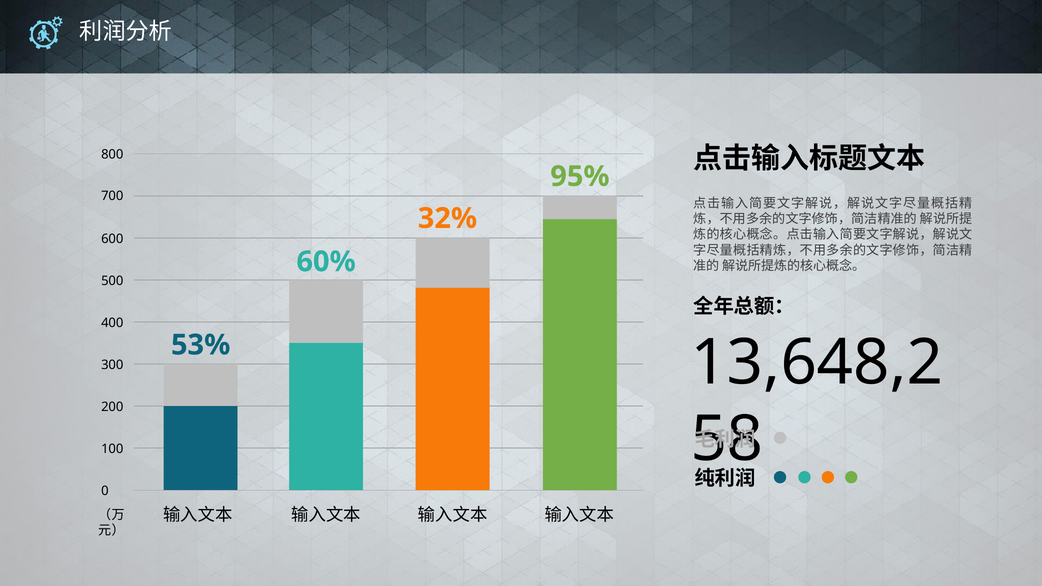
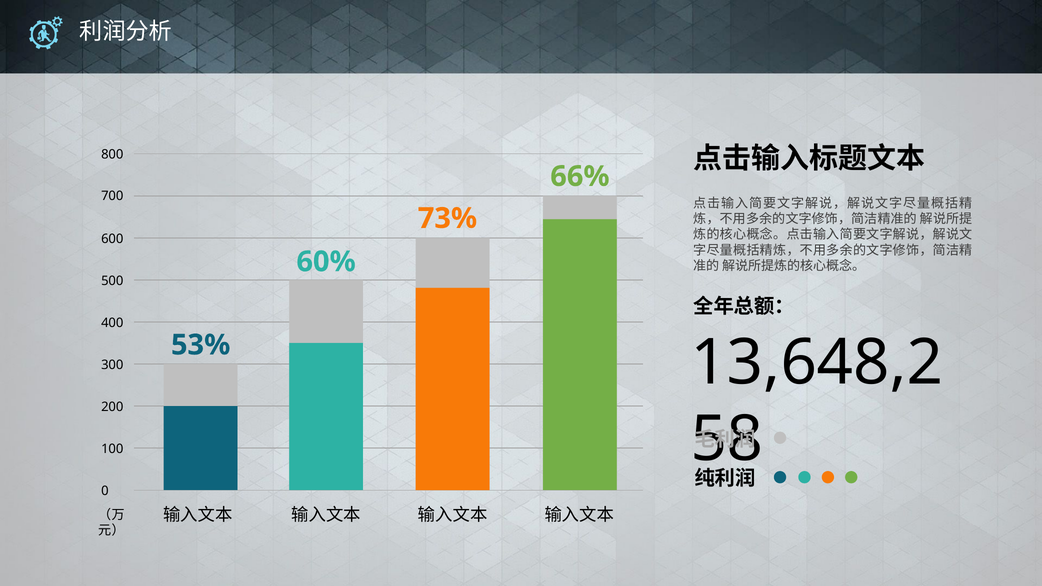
95%: 95% -> 66%
32%: 32% -> 73%
